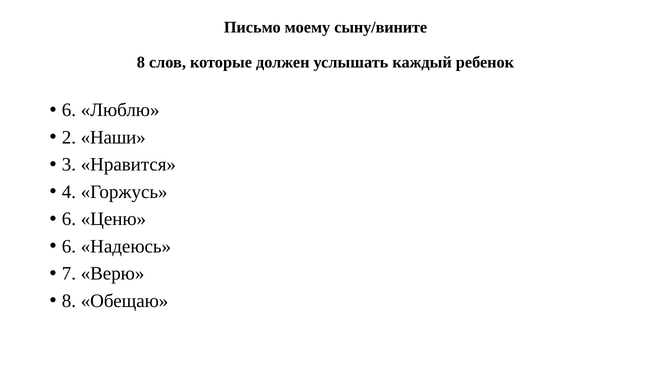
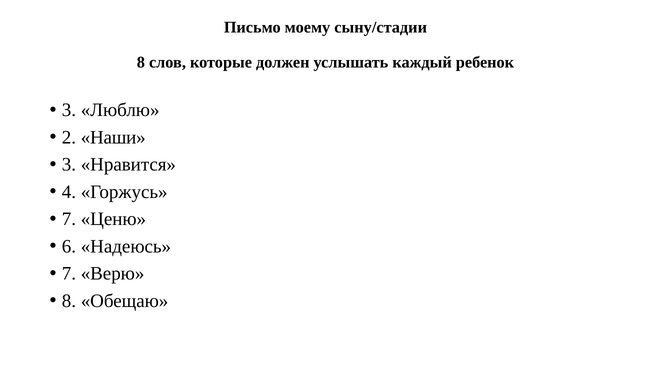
сыну/вините: сыну/вините -> сыну/стадии
6 at (69, 110): 6 -> 3
6 at (69, 219): 6 -> 7
